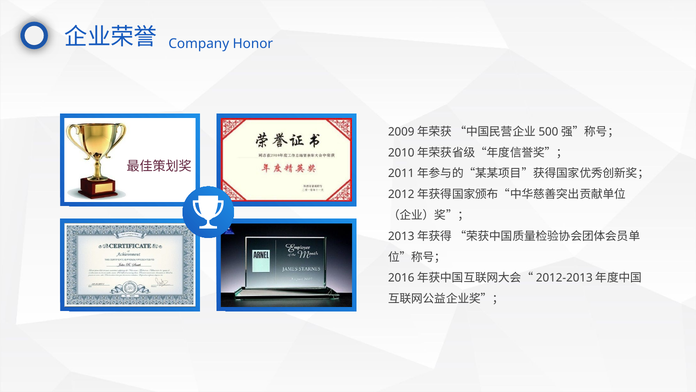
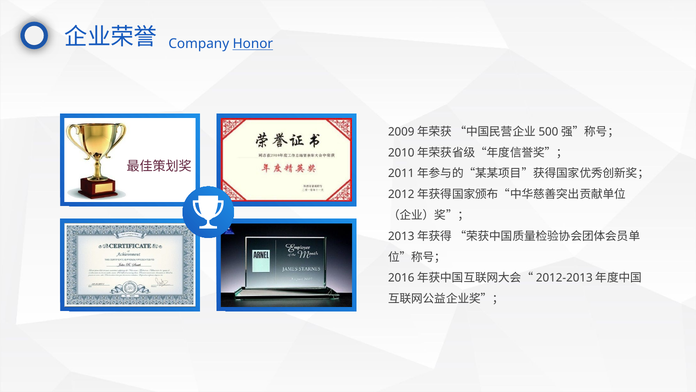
Honor underline: none -> present
